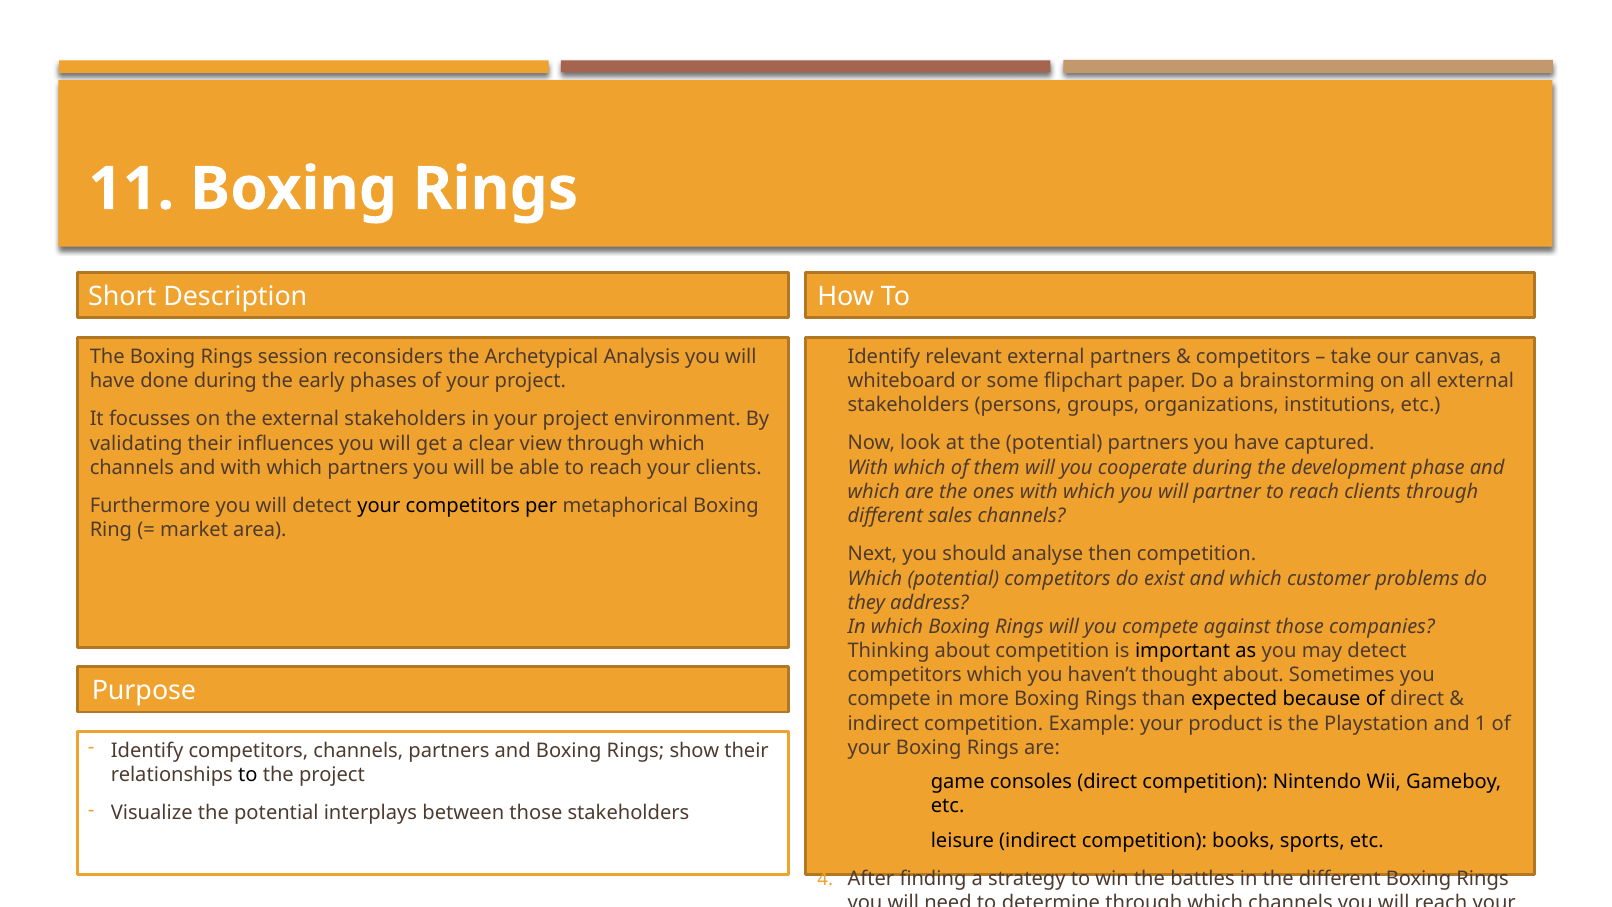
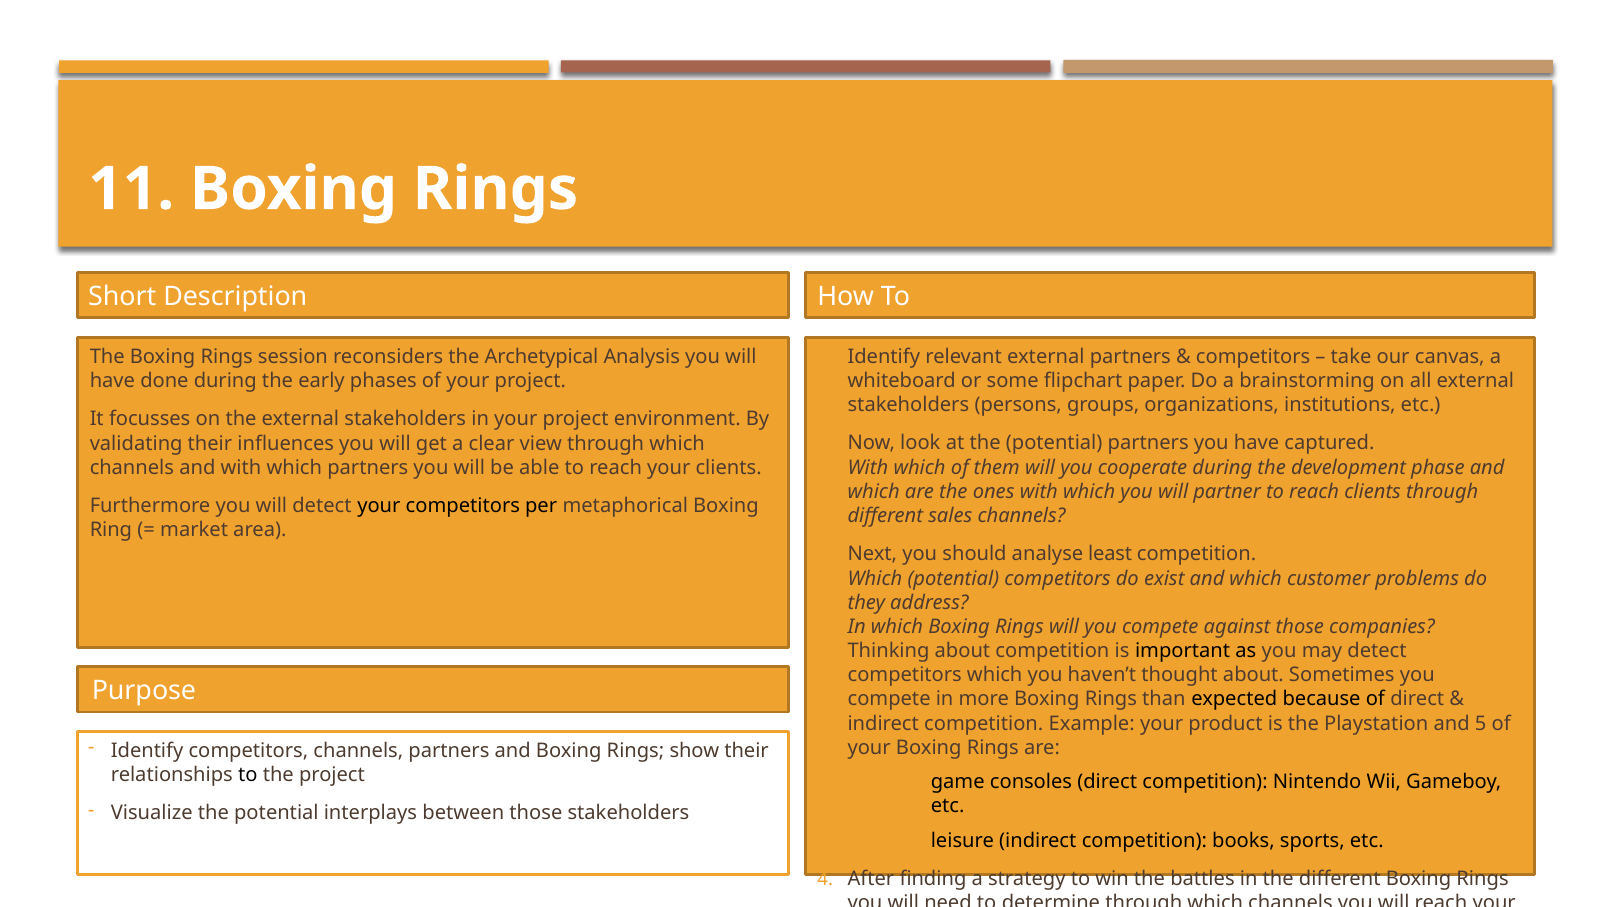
then: then -> least
and 1: 1 -> 5
